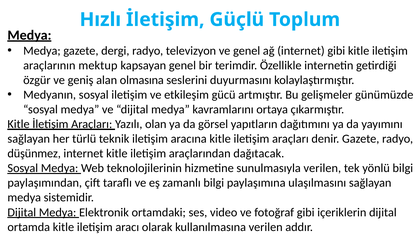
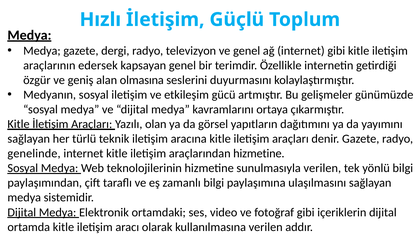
mektup: mektup -> edersek
düşünmez: düşünmez -> genelinde
araçlarından dağıtacak: dağıtacak -> hizmetine
